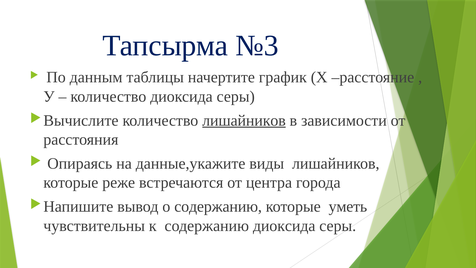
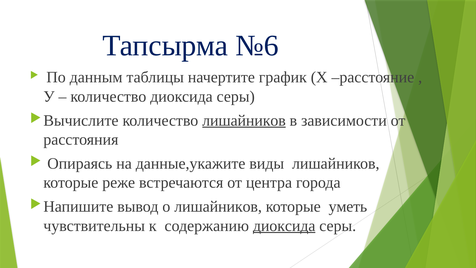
№3: №3 -> №6
о содержанию: содержанию -> лишайников
диоксида at (284, 226) underline: none -> present
